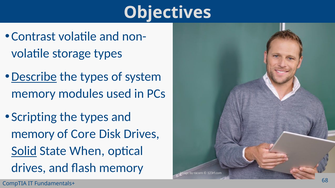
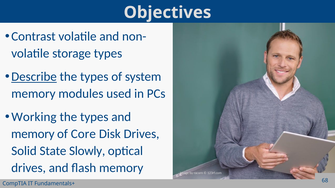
Scripting: Scripting -> Working
Solid underline: present -> none
When: When -> Slowly
